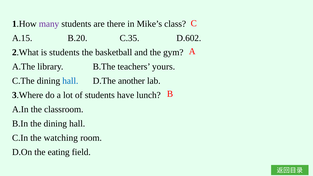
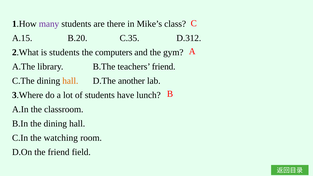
D.602: D.602 -> D.312
basketball: basketball -> computers
teachers yours: yours -> friend
hall at (70, 81) colour: blue -> orange
the eating: eating -> friend
